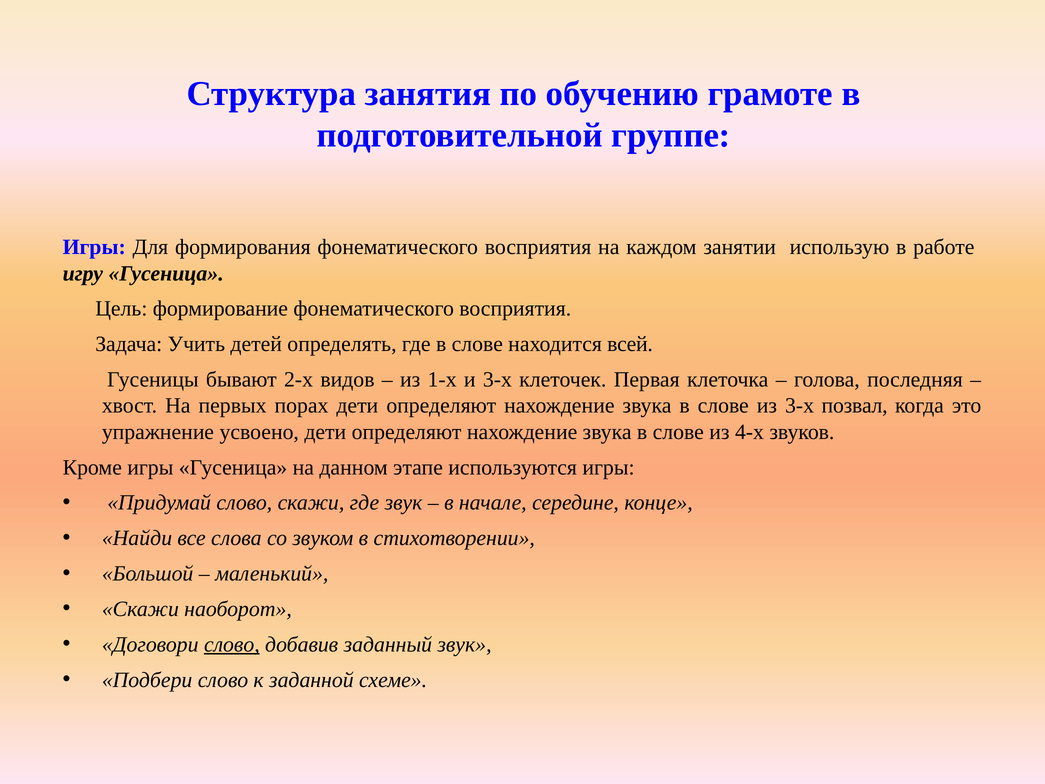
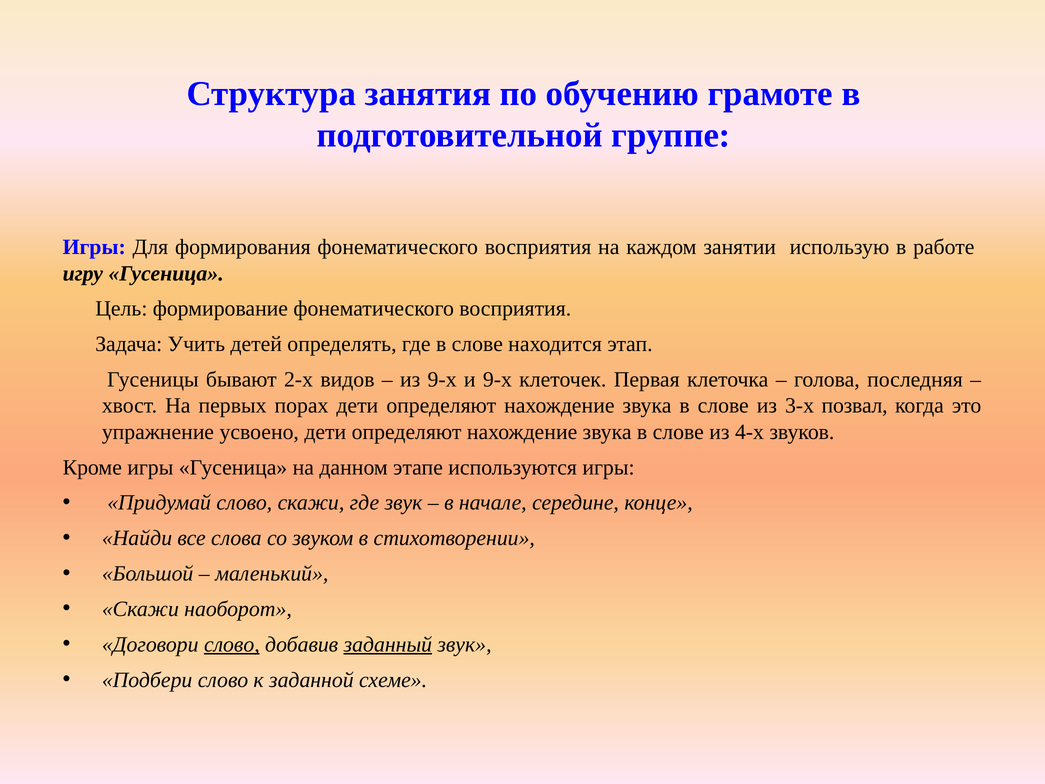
всей: всей -> этап
из 1-х: 1-х -> 9-х
и 3-х: 3-х -> 9-х
заданный underline: none -> present
